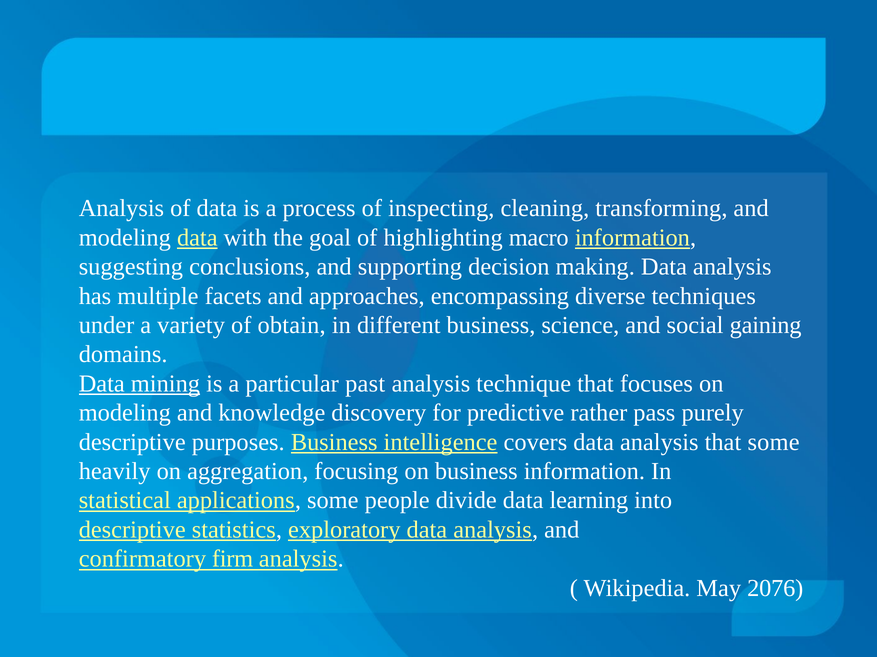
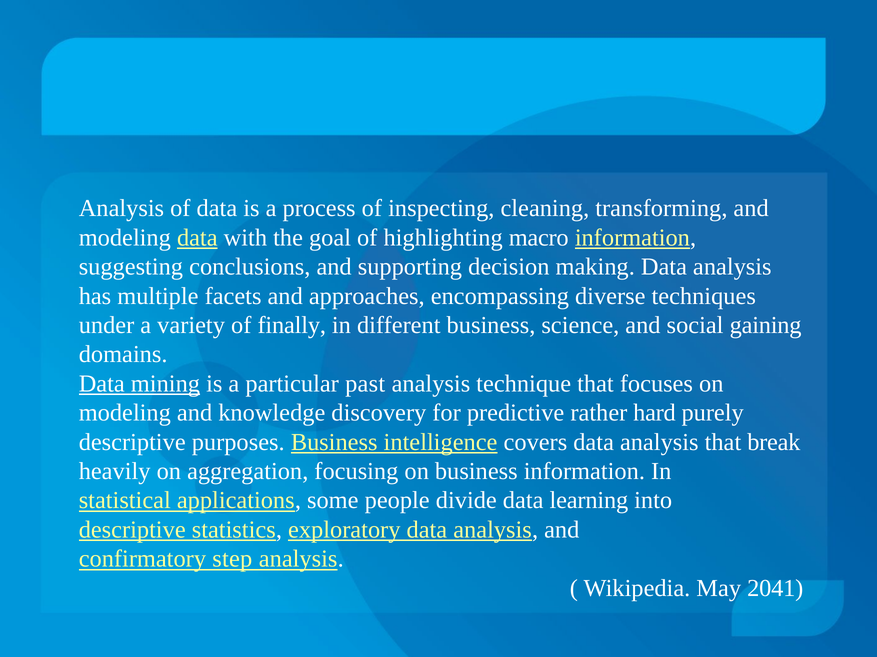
obtain: obtain -> finally
pass: pass -> hard
that some: some -> break
firm: firm -> step
2076: 2076 -> 2041
